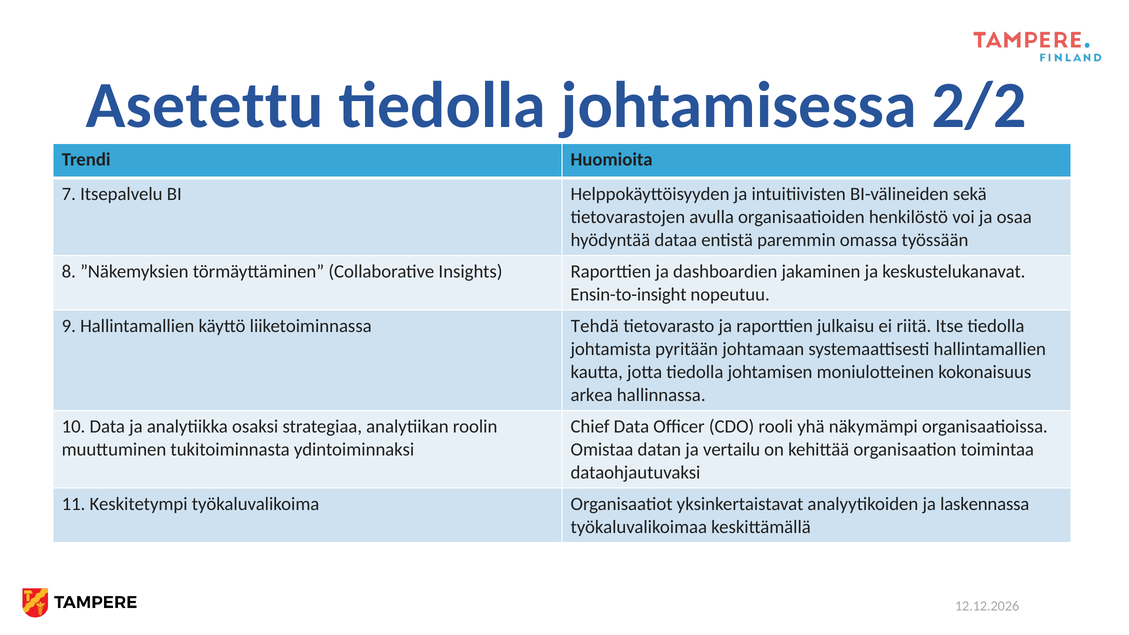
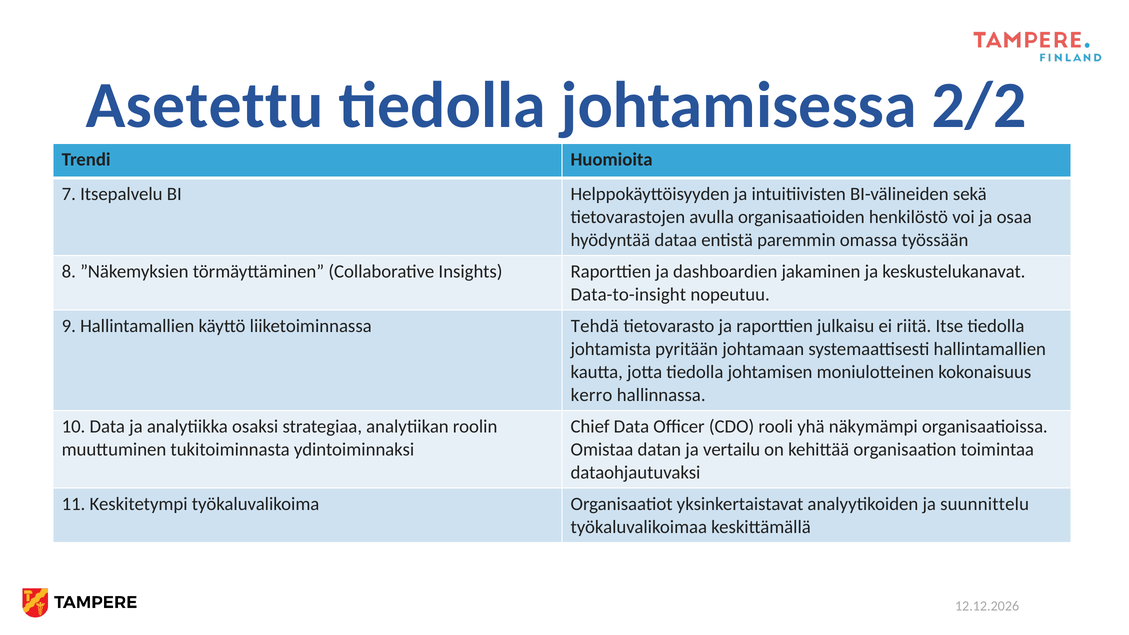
Ensin-to-insight: Ensin-to-insight -> Data-to-insight
arkea: arkea -> kerro
laskennassa: laskennassa -> suunnittelu
